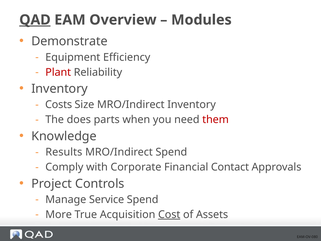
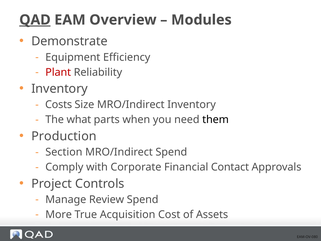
does: does -> what
them colour: red -> black
Knowledge: Knowledge -> Production
Results: Results -> Section
Service: Service -> Review
Cost underline: present -> none
